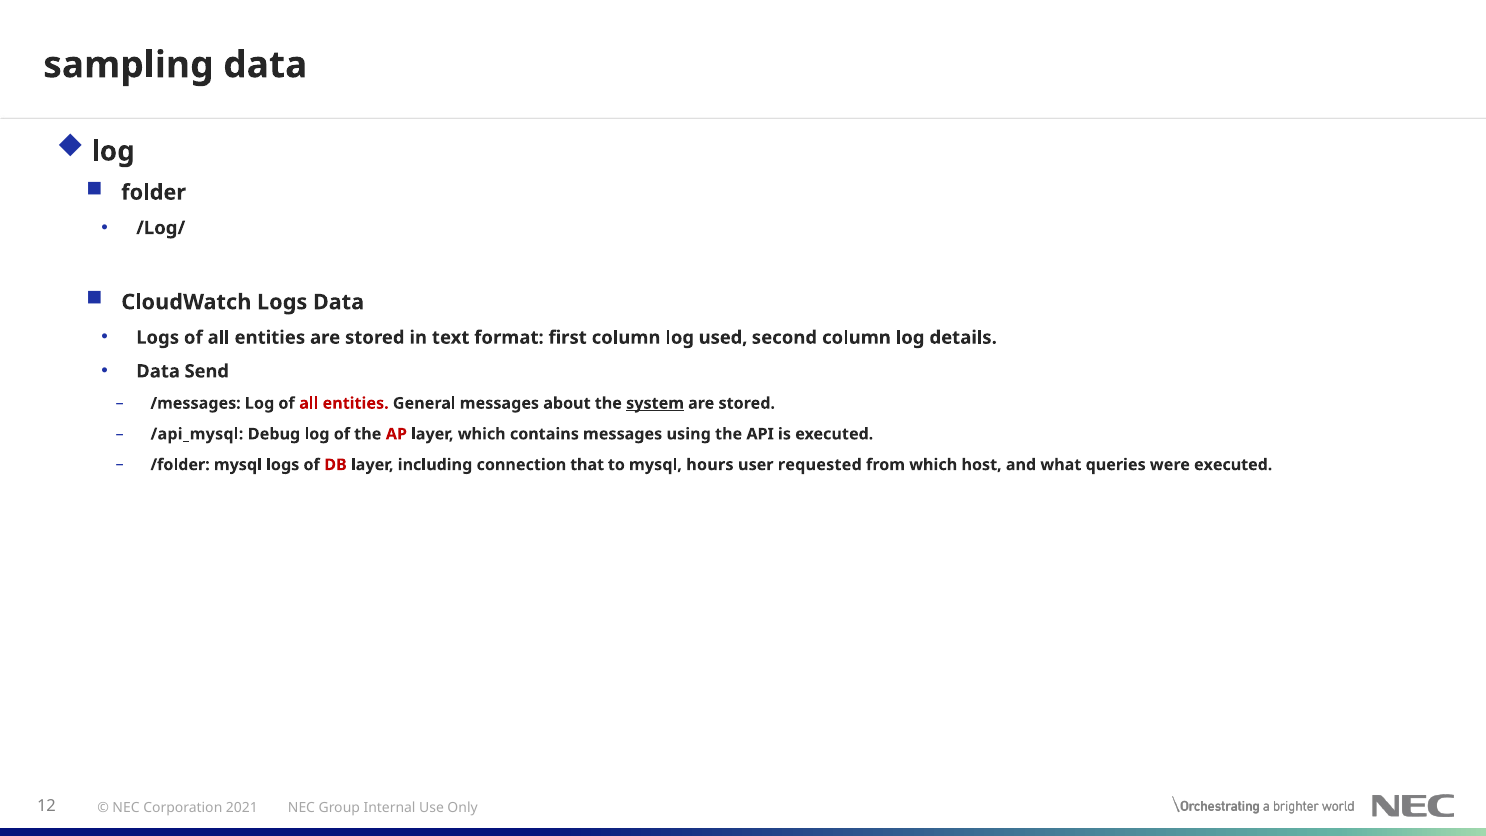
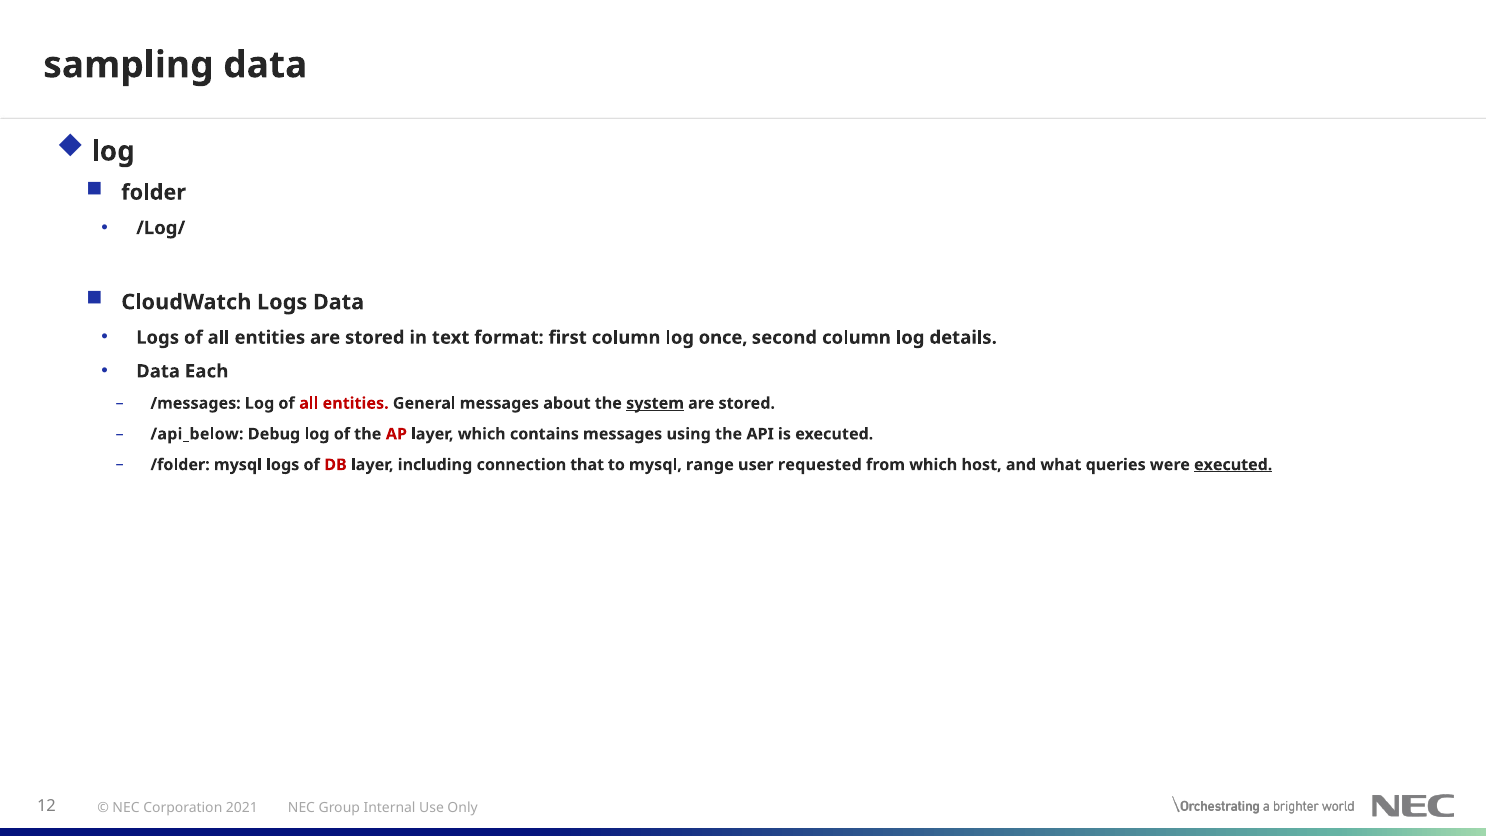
used: used -> once
Send: Send -> Each
/api_mysql: /api_mysql -> /api_below
hours: hours -> range
executed at (1233, 465) underline: none -> present
